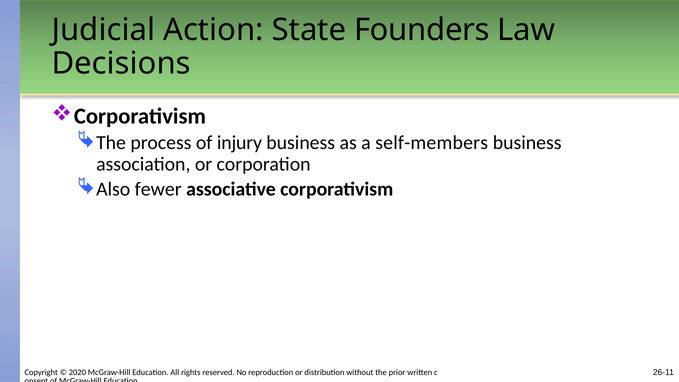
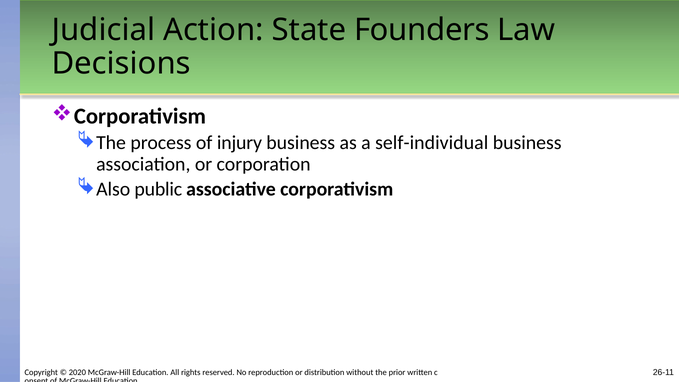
self-members: self-members -> self-individual
fewer: fewer -> public
